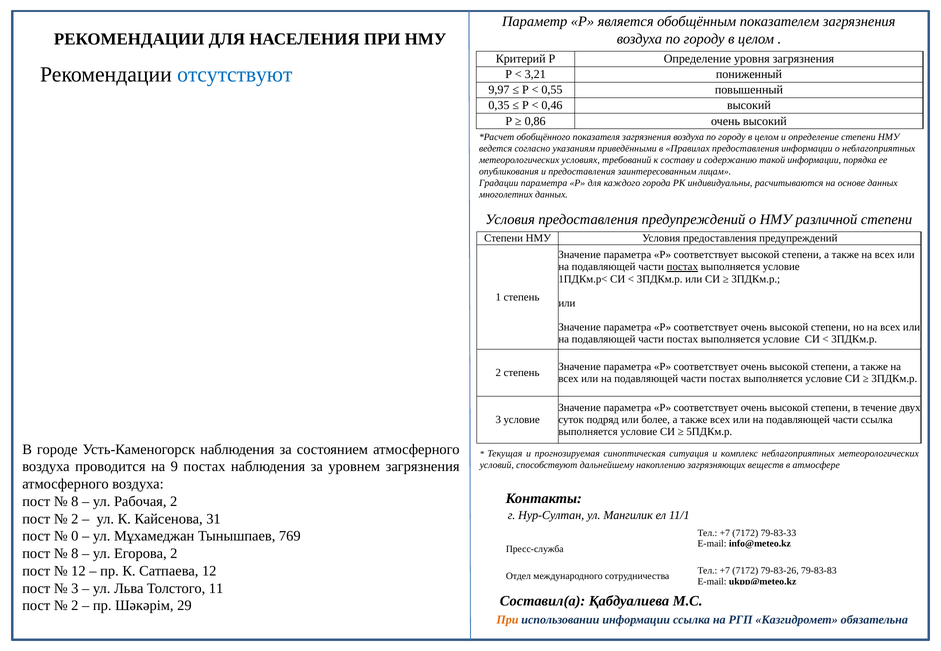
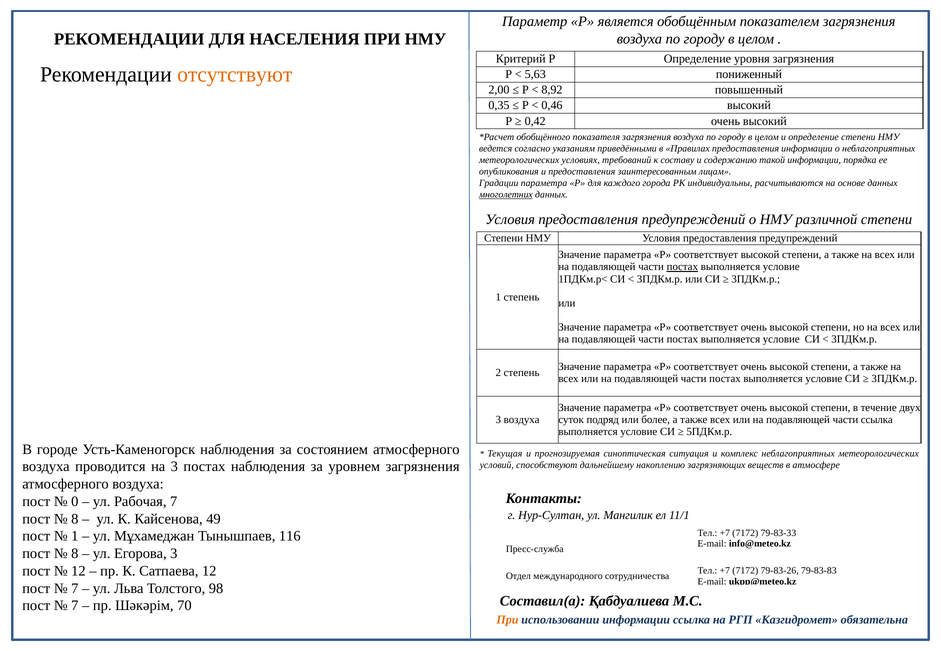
отсутствуют colour: blue -> orange
3,21: 3,21 -> 5,63
9,97: 9,97 -> 2,00
0,55: 0,55 -> 8,92
0,86: 0,86 -> 0,42
многолетних underline: none -> present
3 условие: условие -> воздуха
на 9: 9 -> 3
8 at (75, 502): 8 -> 0
Рабочая 2: 2 -> 7
2 at (75, 519): 2 -> 8
31: 31 -> 49
0 at (75, 537): 0 -> 1
769: 769 -> 116
Егорова 2: 2 -> 3
3 at (75, 589): 3 -> 7
11: 11 -> 98
2 at (75, 606): 2 -> 7
29: 29 -> 70
